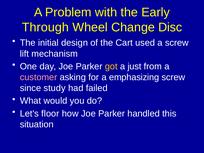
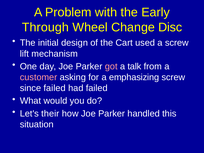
got colour: yellow -> pink
just: just -> talk
since study: study -> failed
floor: floor -> their
